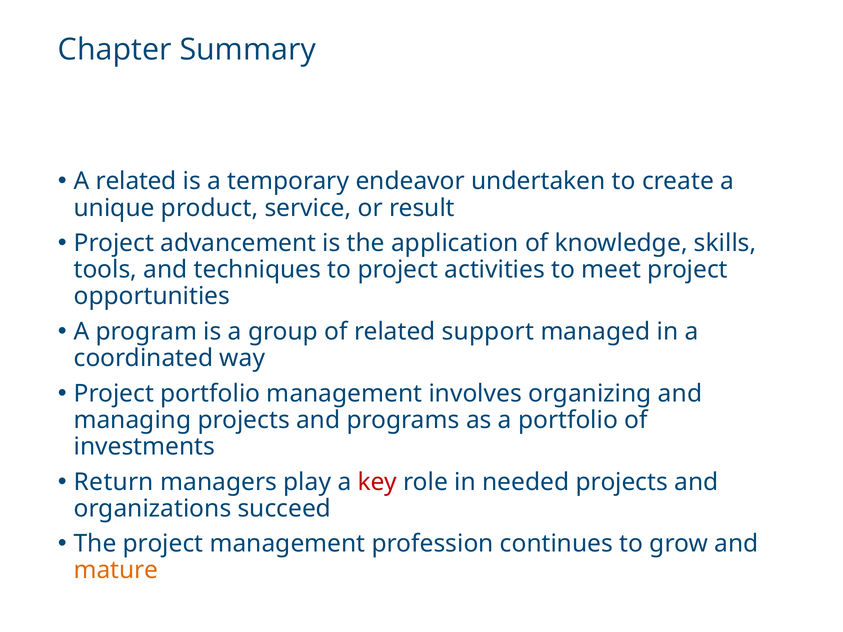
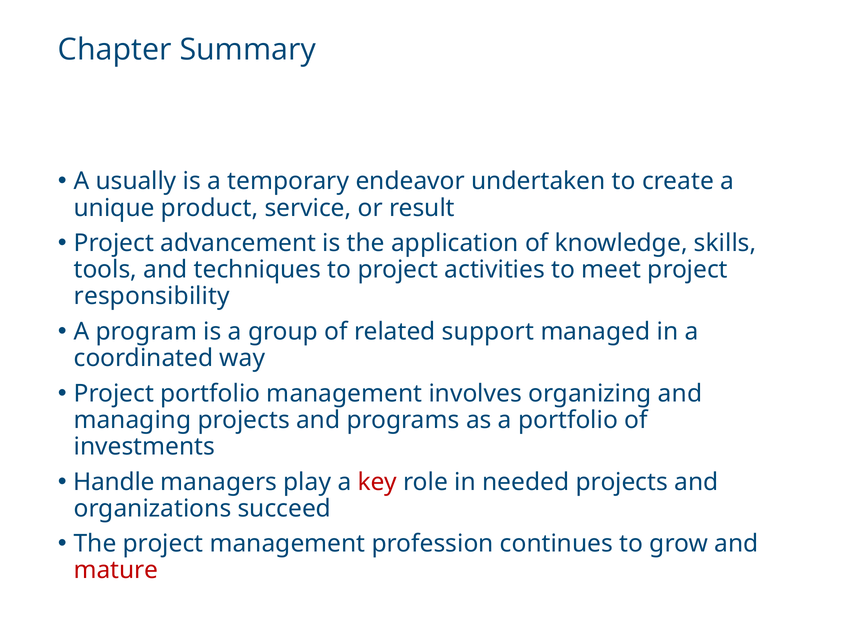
A related: related -> usually
opportunities: opportunities -> responsibility
Return: Return -> Handle
mature colour: orange -> red
